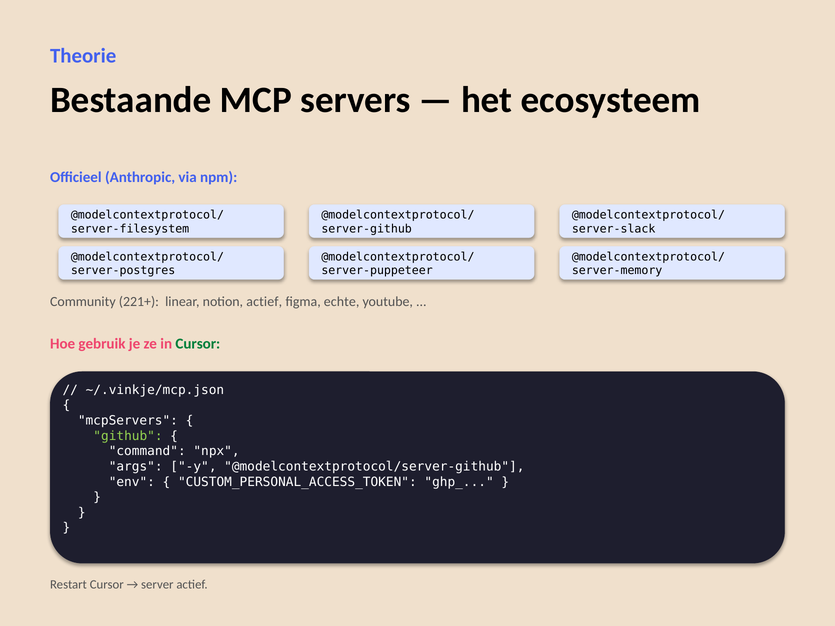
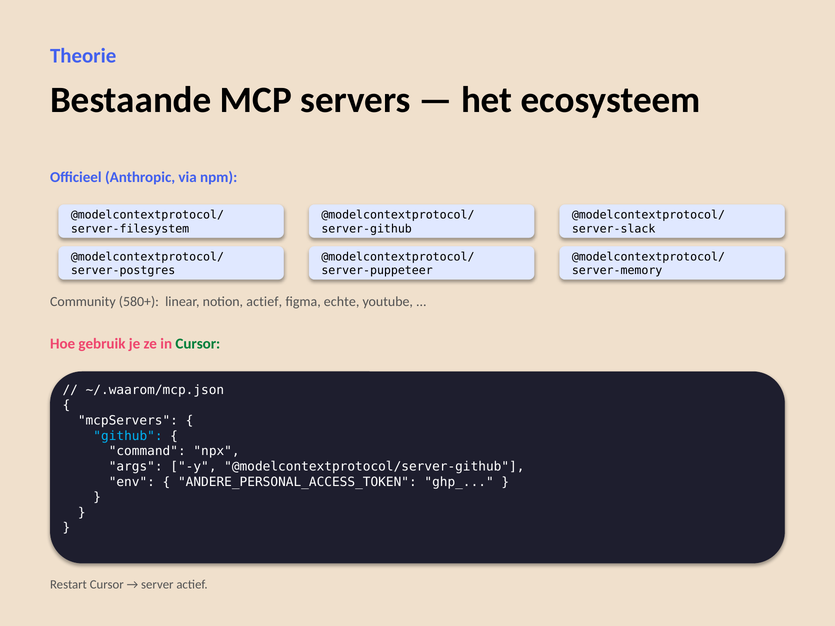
221+: 221+ -> 580+
~/.vinkje/mcp.json: ~/.vinkje/mcp.json -> ~/.waarom/mcp.json
github colour: light green -> light blue
CUSTOM_PERSONAL_ACCESS_TOKEN: CUSTOM_PERSONAL_ACCESS_TOKEN -> ANDERE_PERSONAL_ACCESS_TOKEN
